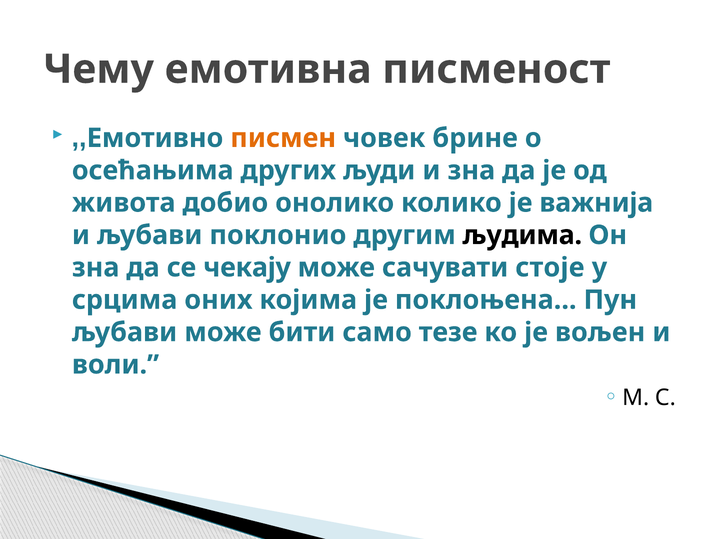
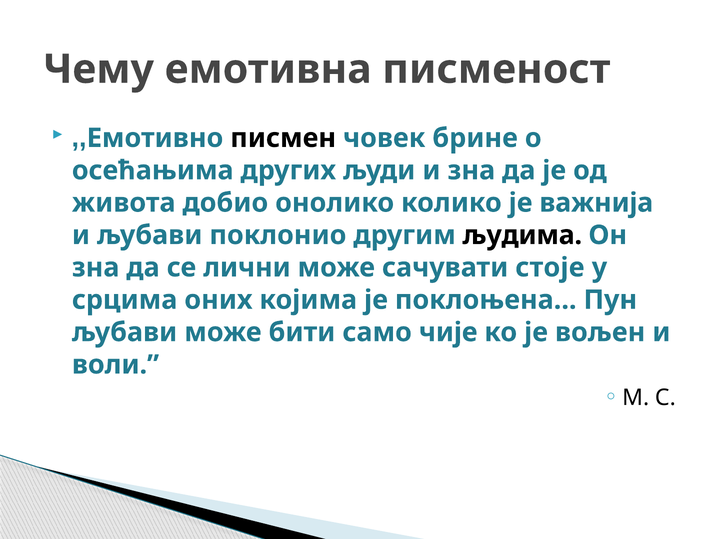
писмен colour: orange -> black
чекају: чекају -> лични
тезе: тезе -> чије
